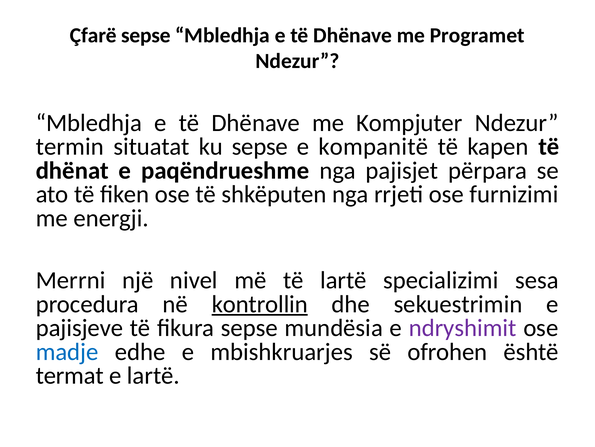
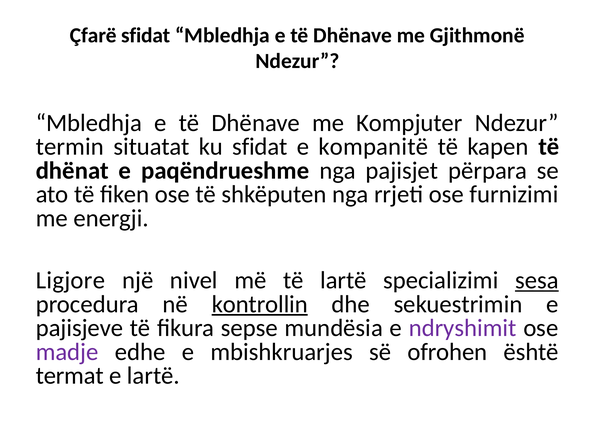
Çfarë sepse: sepse -> sfidat
Programet: Programet -> Gjithmonë
ku sepse: sepse -> sfidat
Merrni: Merrni -> Ligjore
sesa underline: none -> present
madje colour: blue -> purple
